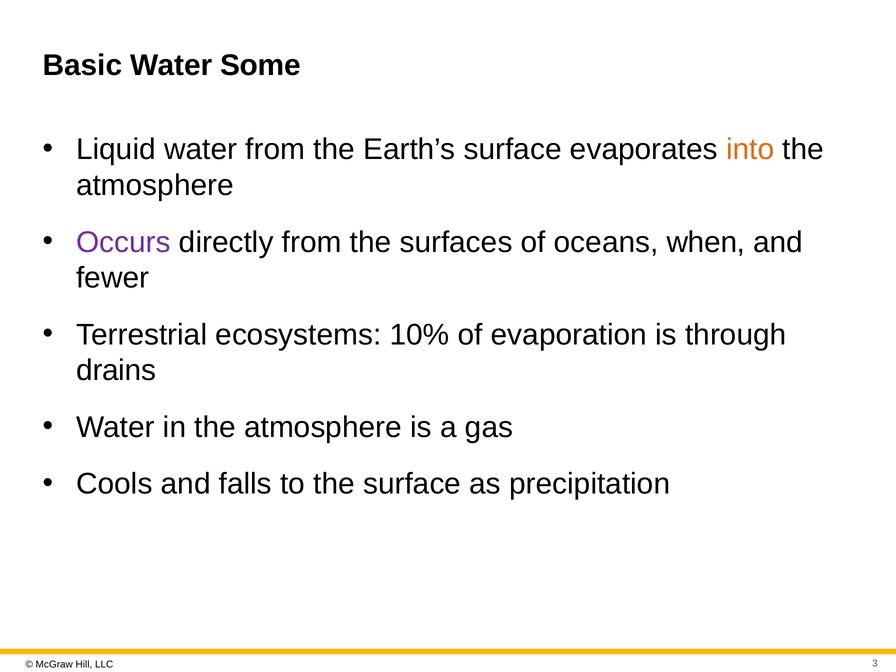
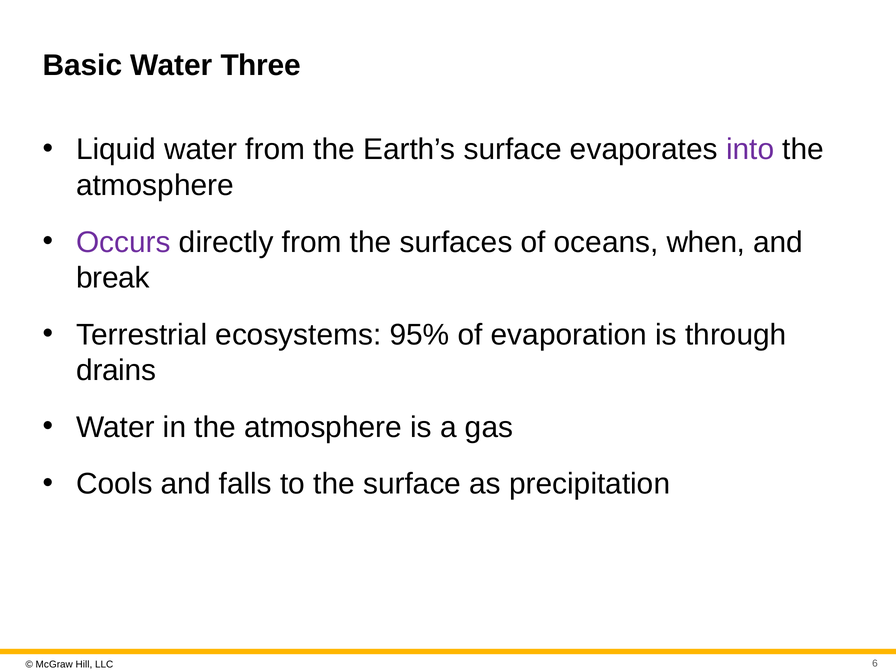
Some: Some -> Three
into colour: orange -> purple
fewer: fewer -> break
10%: 10% -> 95%
3: 3 -> 6
